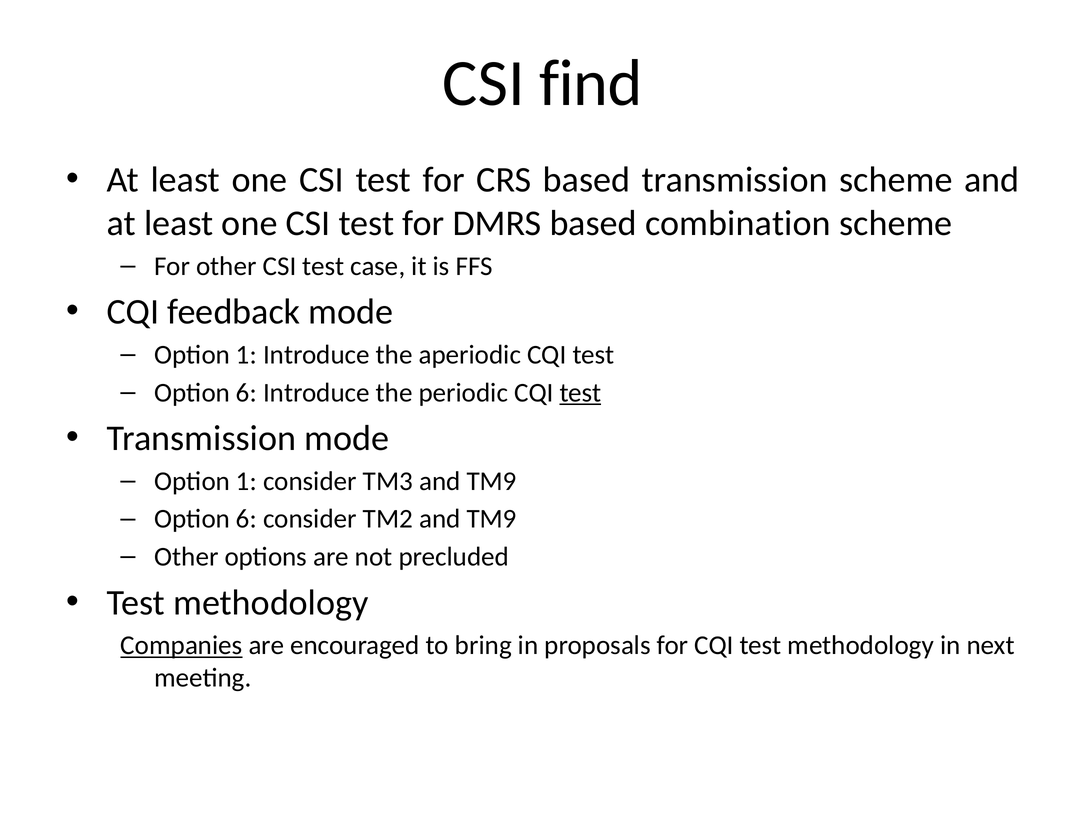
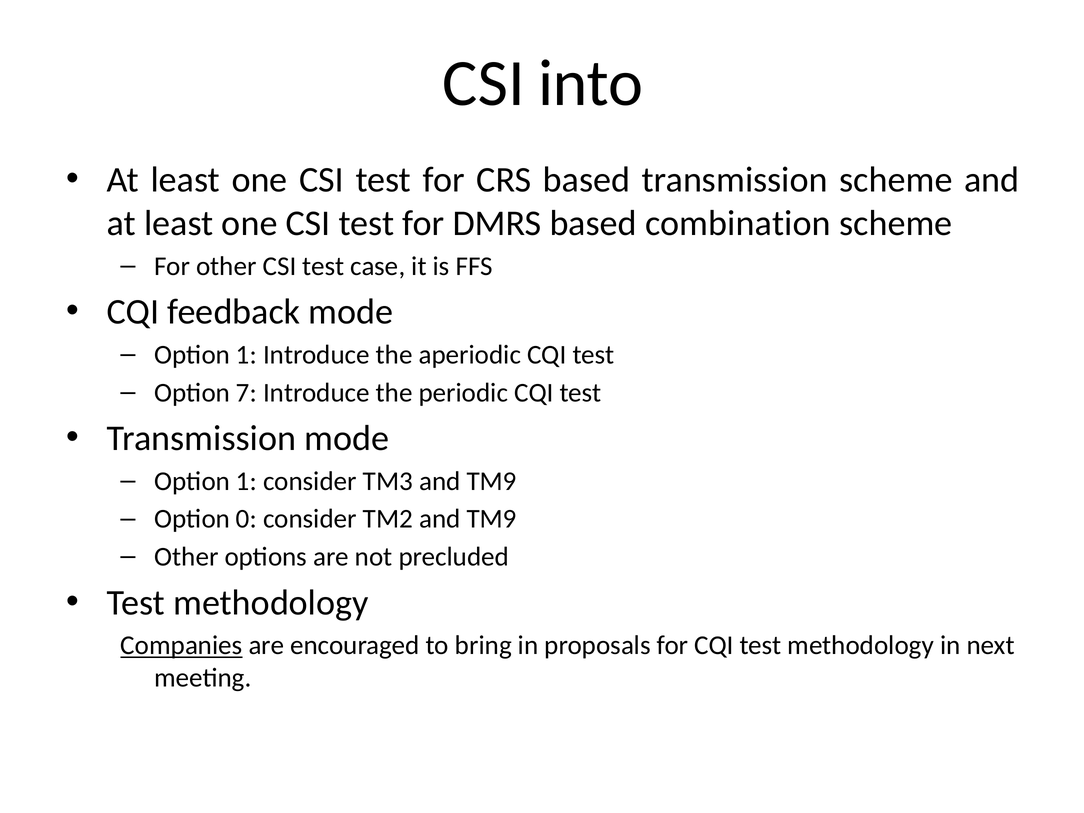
find: find -> into
6 at (246, 393): 6 -> 7
test at (580, 393) underline: present -> none
6 at (246, 519): 6 -> 0
